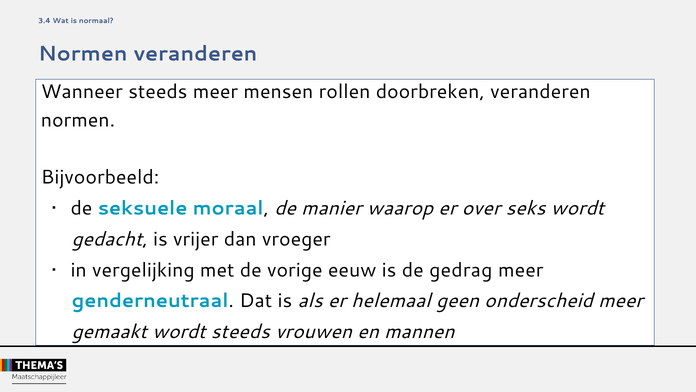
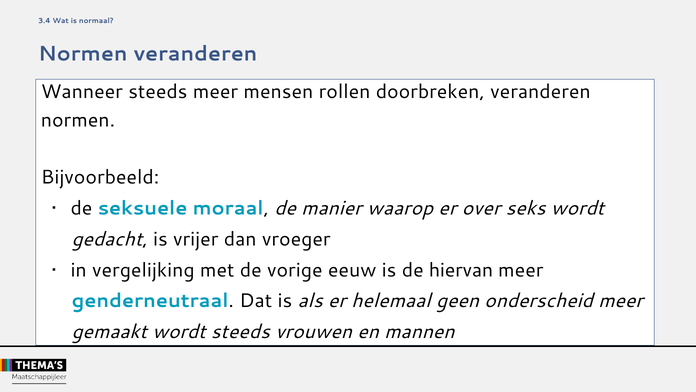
gedrag: gedrag -> hiervan
